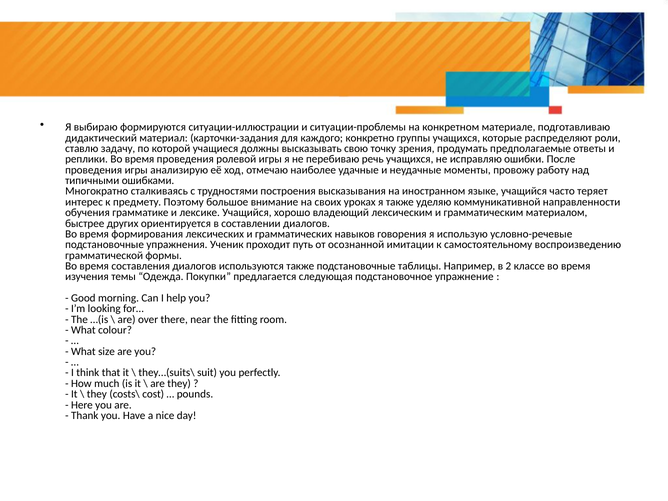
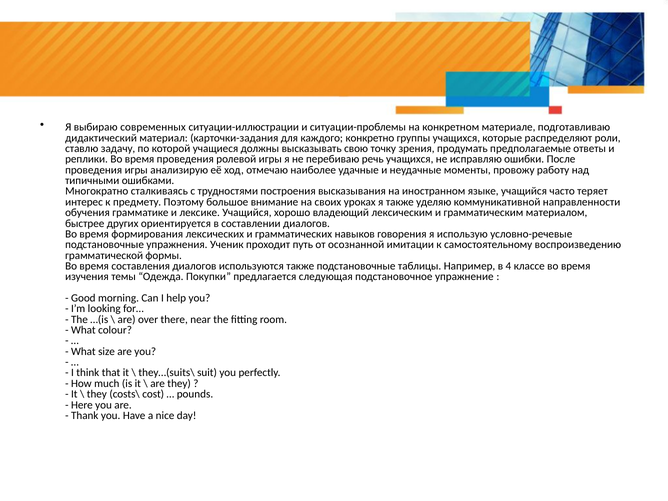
формируются: формируются -> современных
2: 2 -> 4
